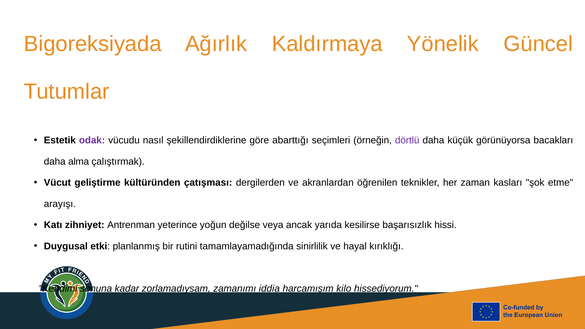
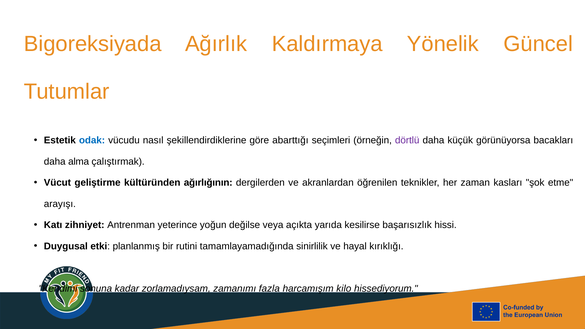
odak colour: purple -> blue
çatışması: çatışması -> ağırlığının
ancak: ancak -> açıkta
iddia: iddia -> fazla
